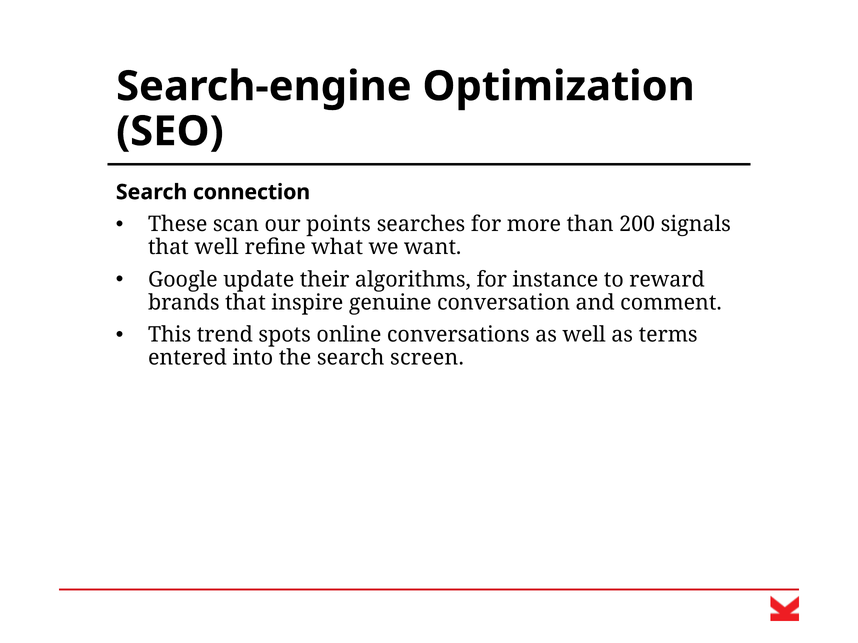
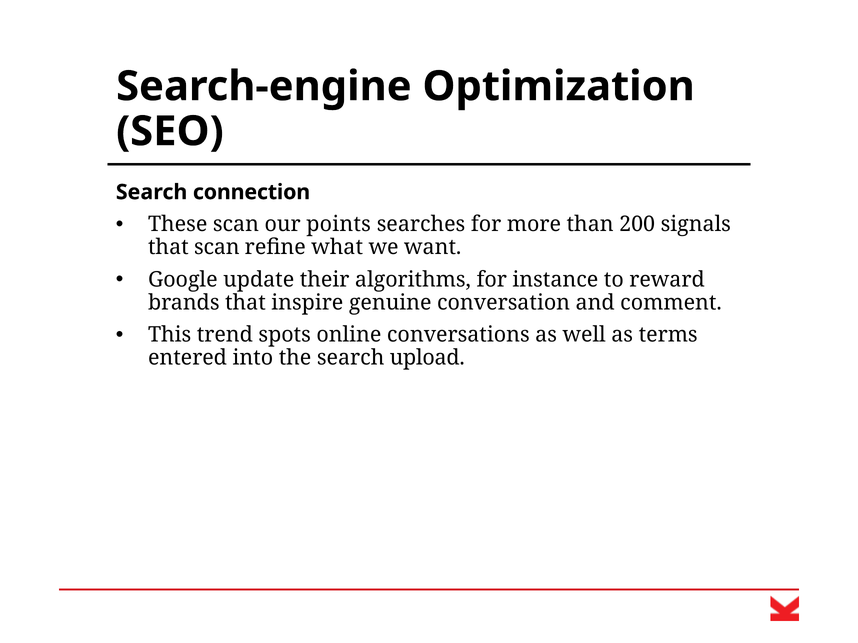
that well: well -> scan
screen: screen -> upload
